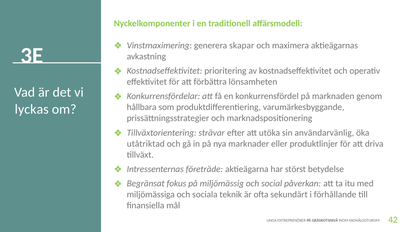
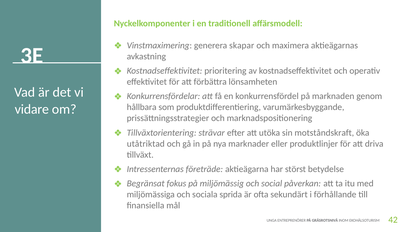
lyckas: lyckas -> vidare
användarvänlig: användarvänlig -> motståndskraft
teknik: teknik -> sprida
